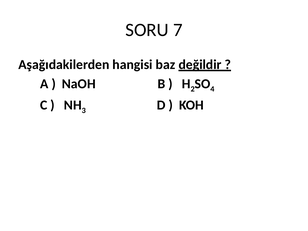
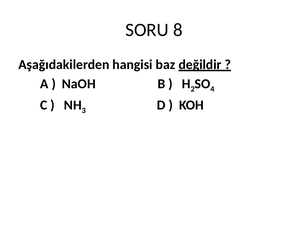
7: 7 -> 8
